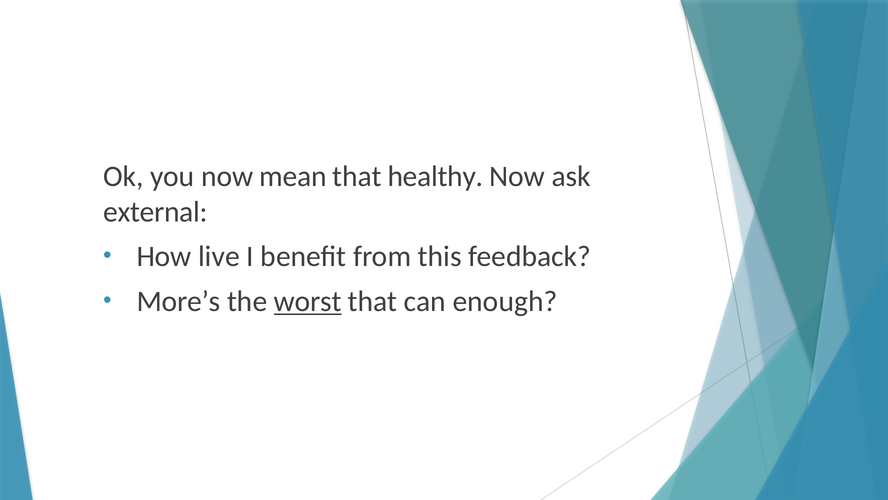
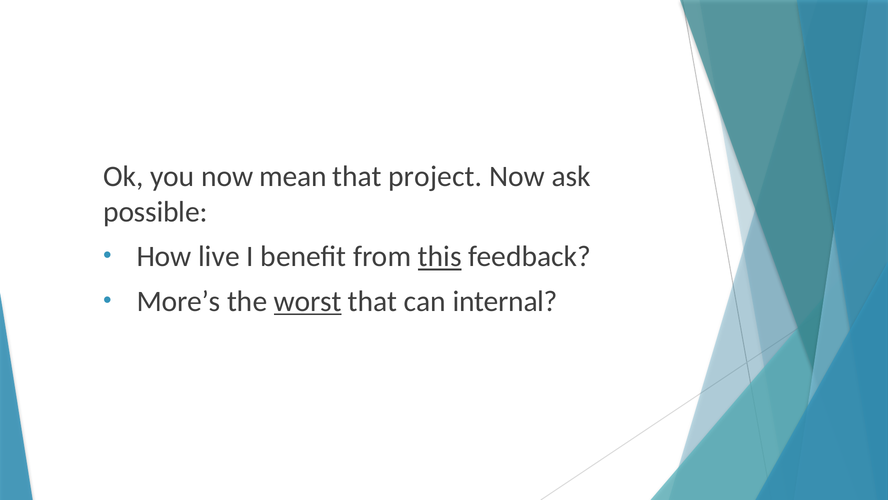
healthy: healthy -> project
external: external -> possible
this underline: none -> present
enough: enough -> internal
